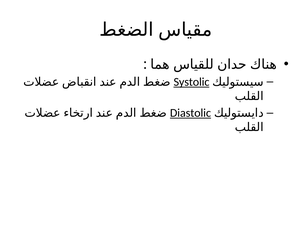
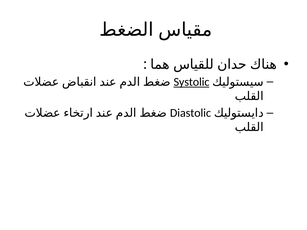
Diastolic underline: present -> none
